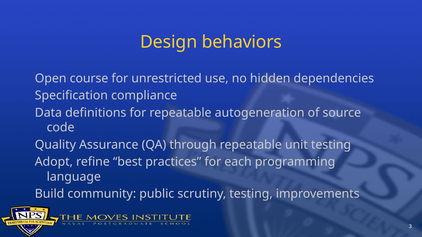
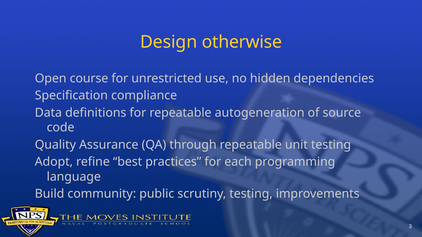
behaviors: behaviors -> otherwise
